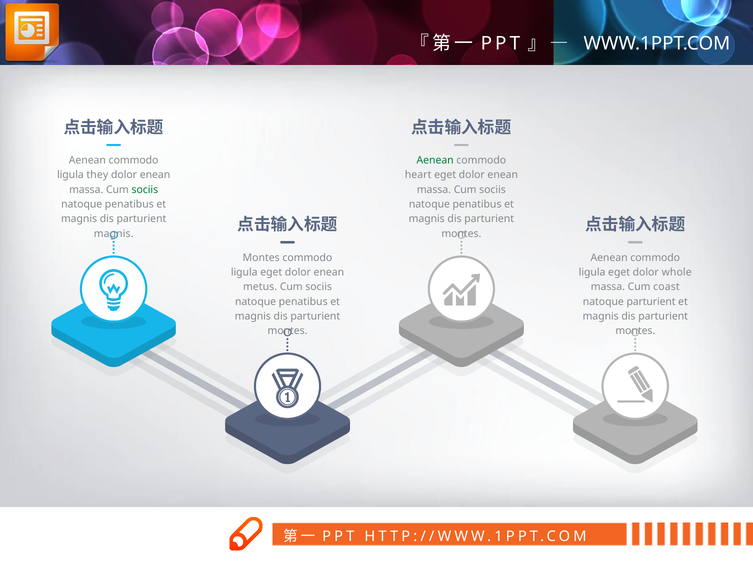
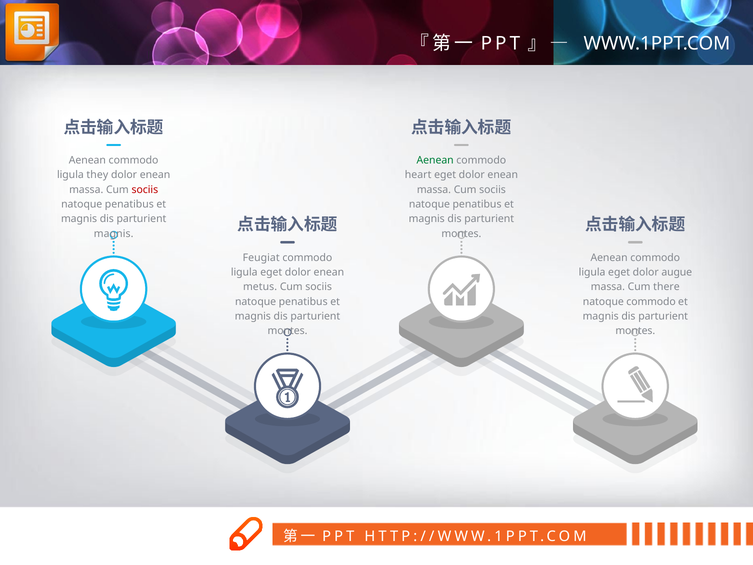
sociis at (145, 190) colour: green -> red
Montes at (261, 258): Montes -> Feugiat
whole: whole -> augue
coast: coast -> there
natoque parturient: parturient -> commodo
